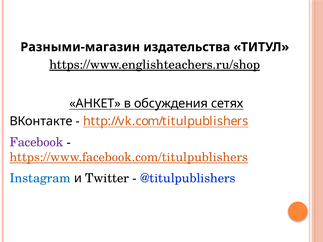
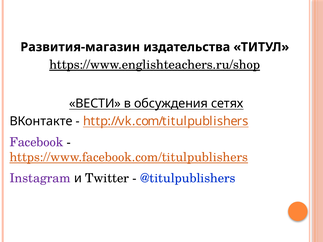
Разными-магазин: Разными-магазин -> Развития-магазин
АНКЕТ: АНКЕТ -> ВЕСТИ
Instagram colour: blue -> purple
